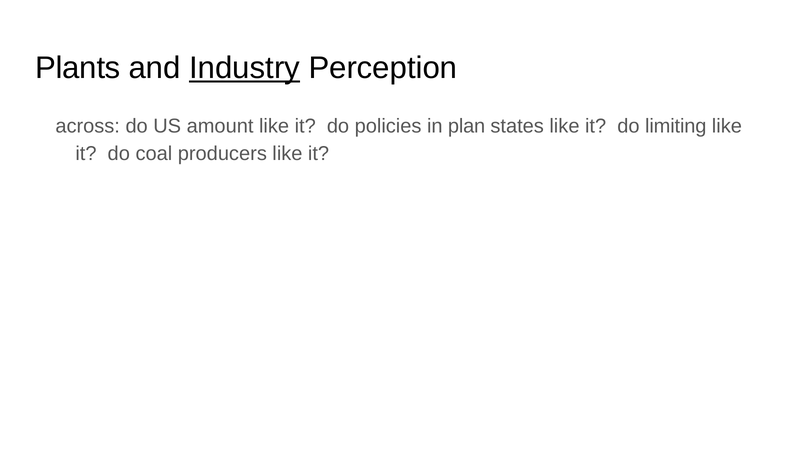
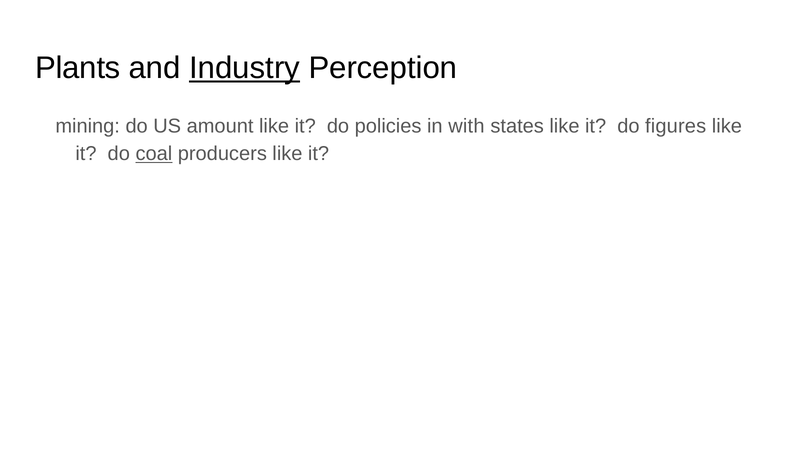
across: across -> mining
plan: plan -> with
limiting: limiting -> figures
coal underline: none -> present
